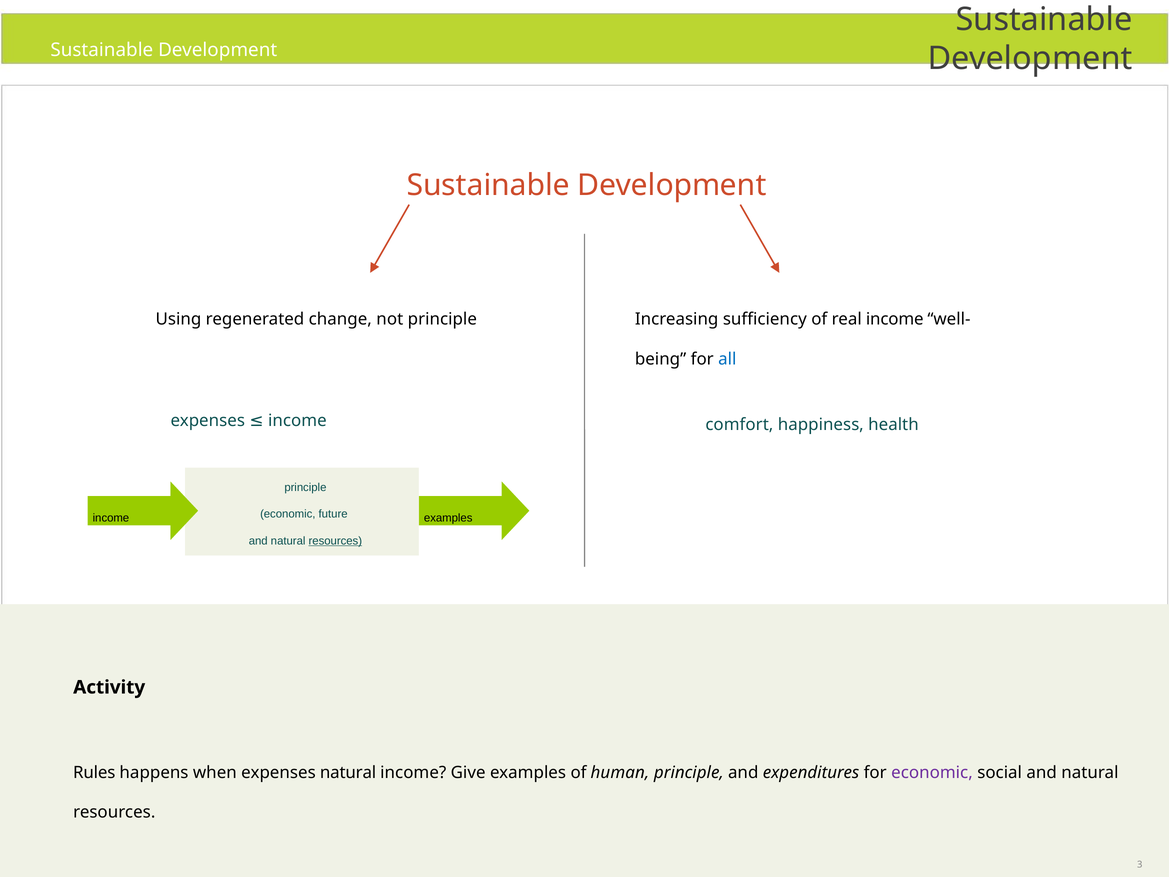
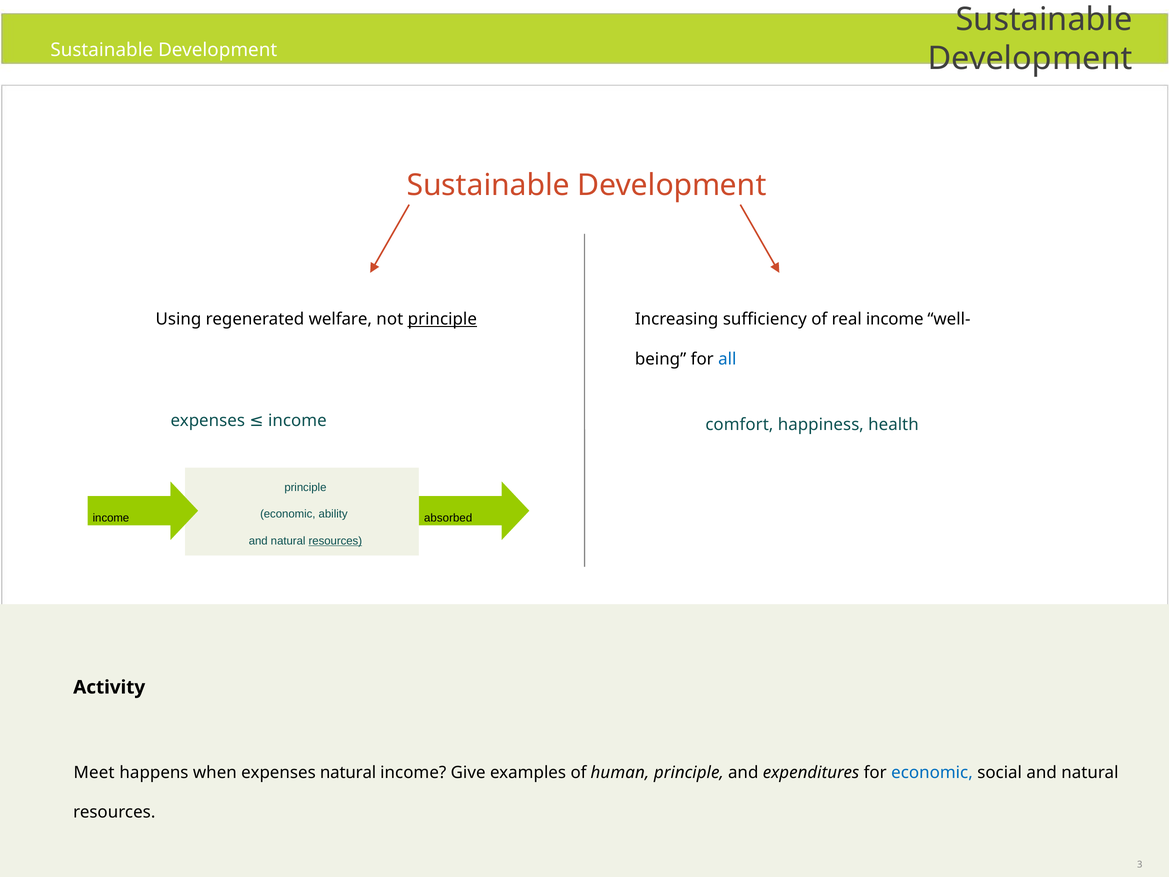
change: change -> welfare
principle at (442, 319) underline: none -> present
future: future -> ability
examples at (448, 518): examples -> absorbed
Rules: Rules -> Meet
economic at (932, 772) colour: purple -> blue
